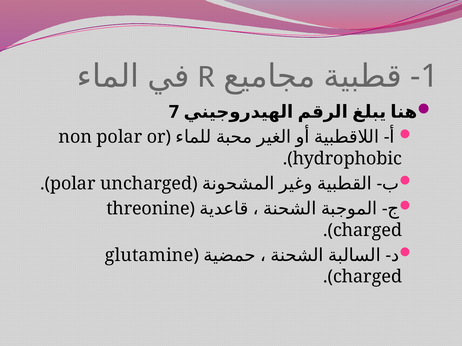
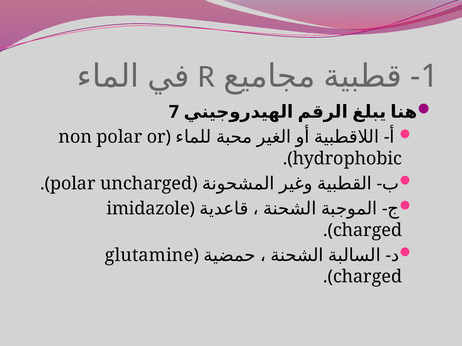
threonine: threonine -> imidazole
